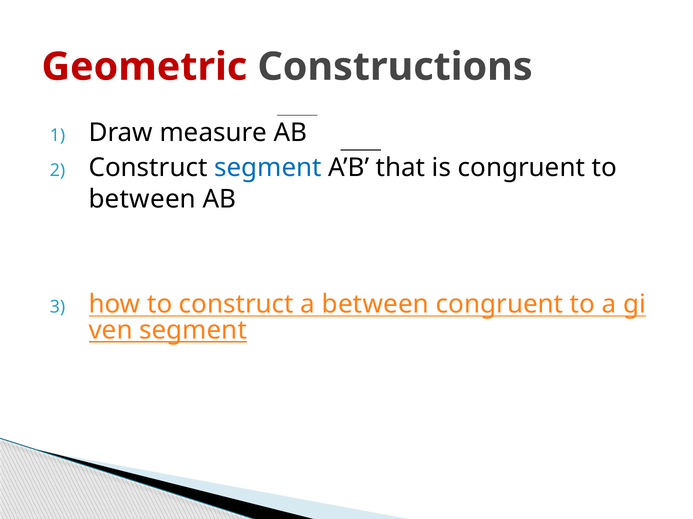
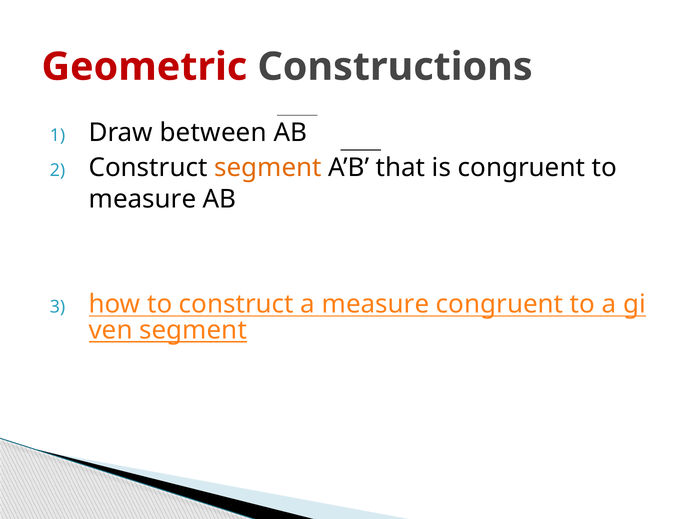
measure: measure -> between
segment at (268, 168) colour: blue -> orange
between at (142, 199): between -> measure
a between: between -> measure
